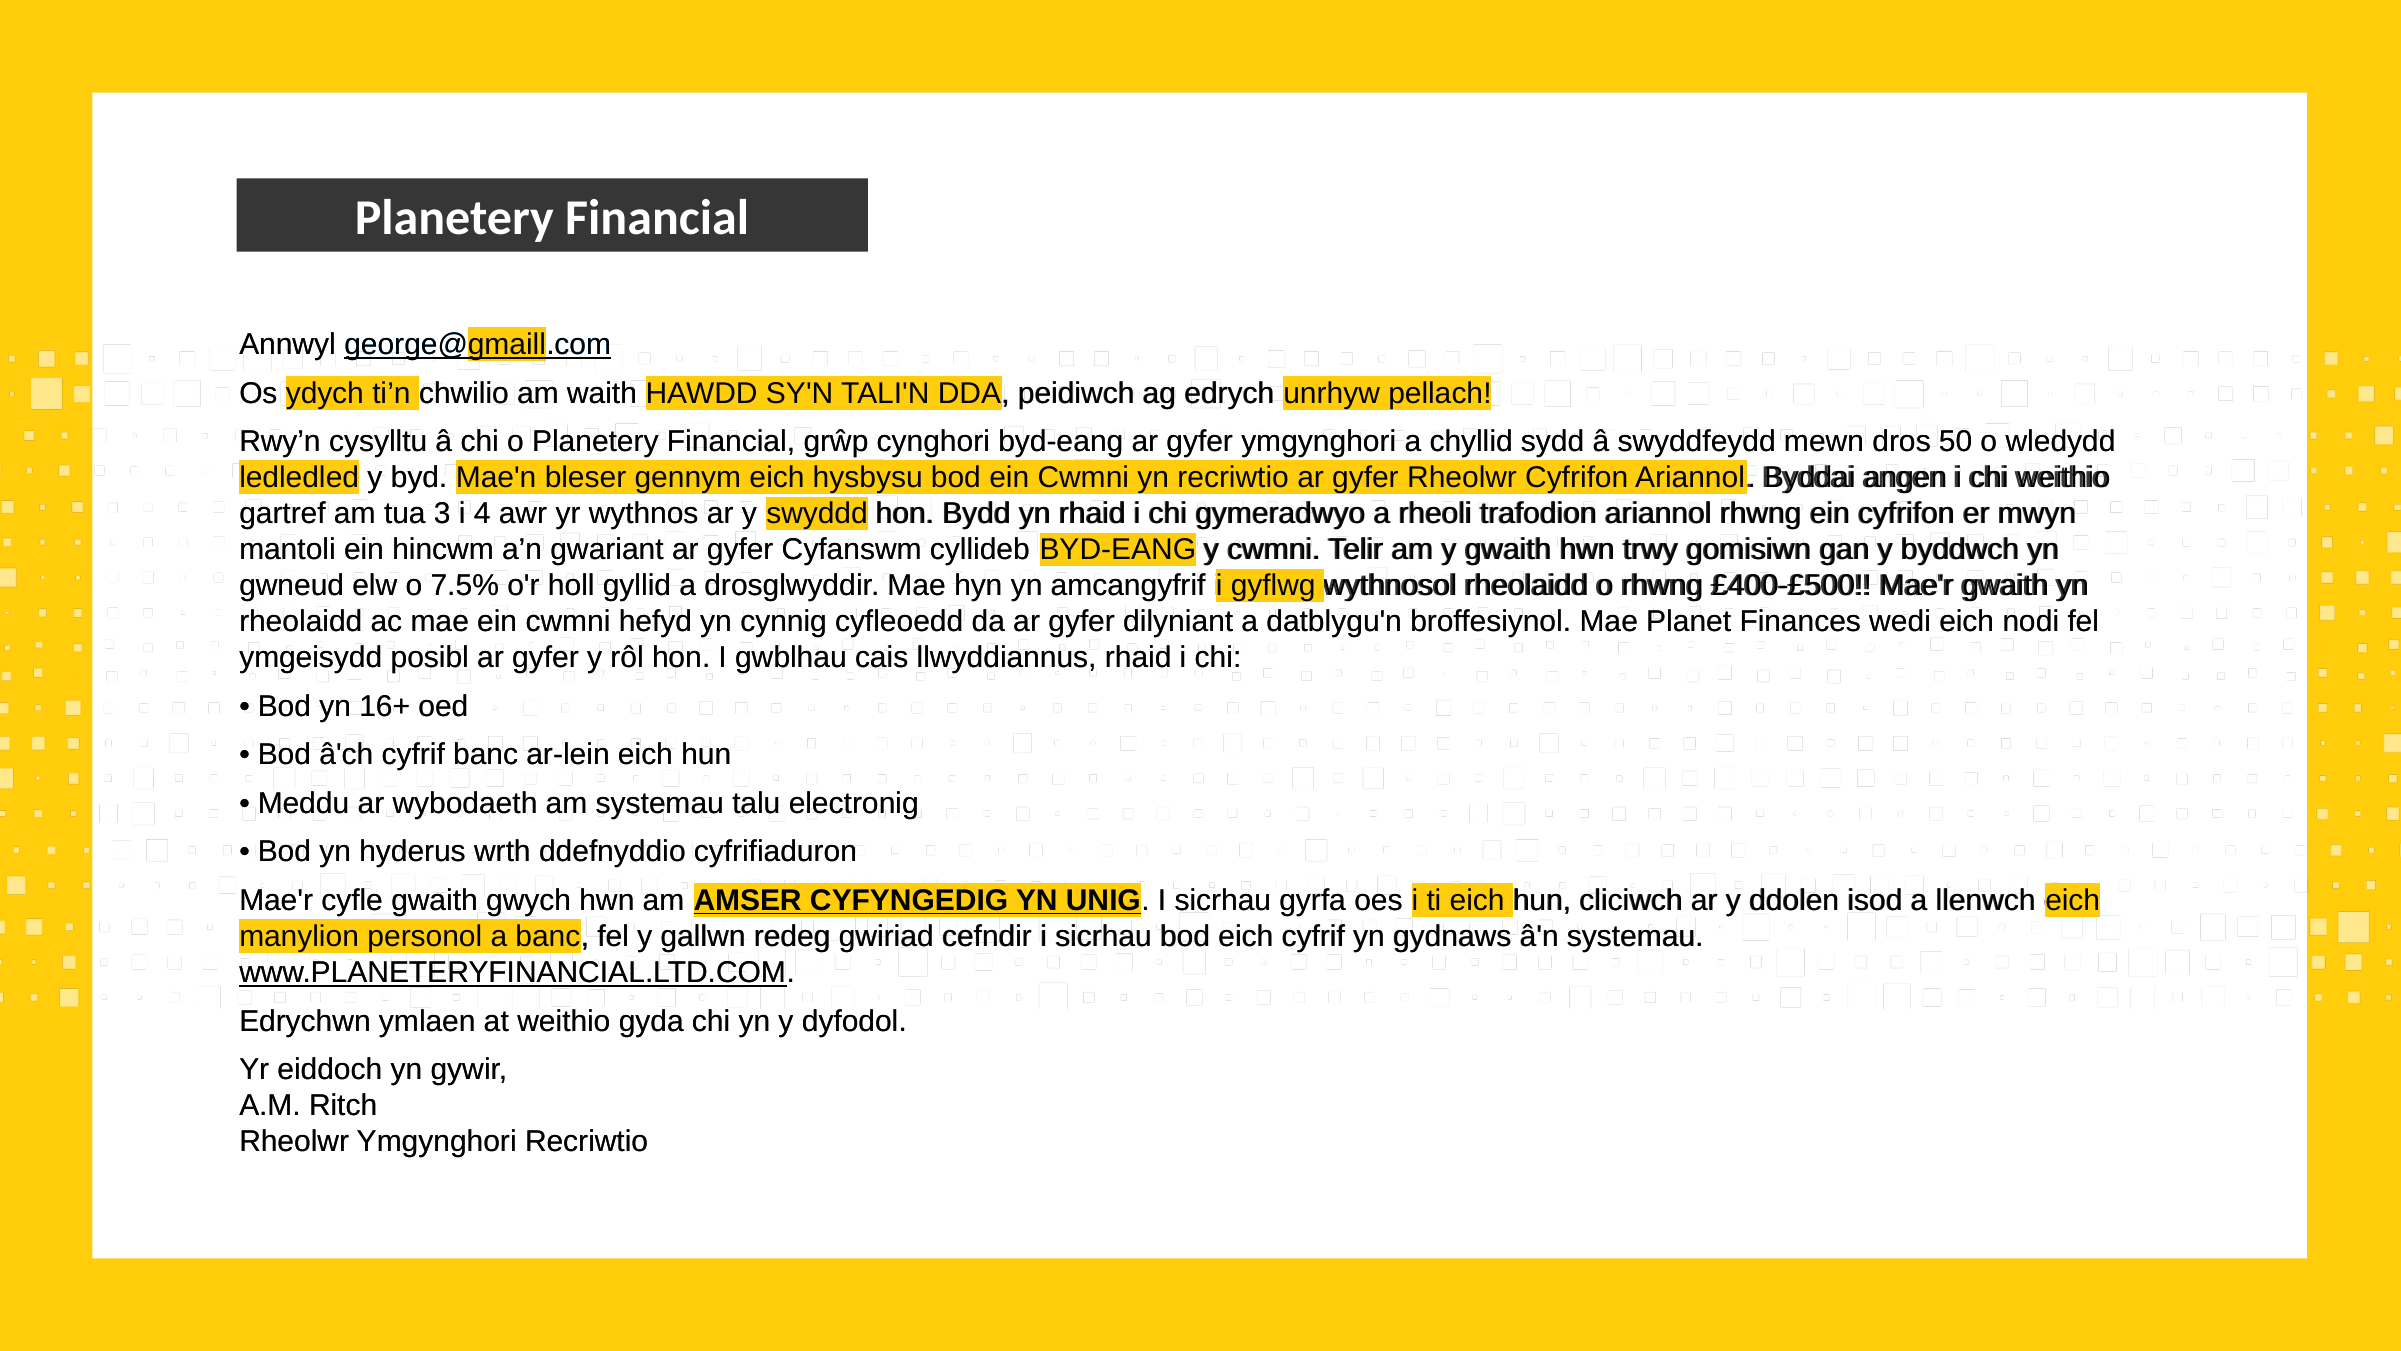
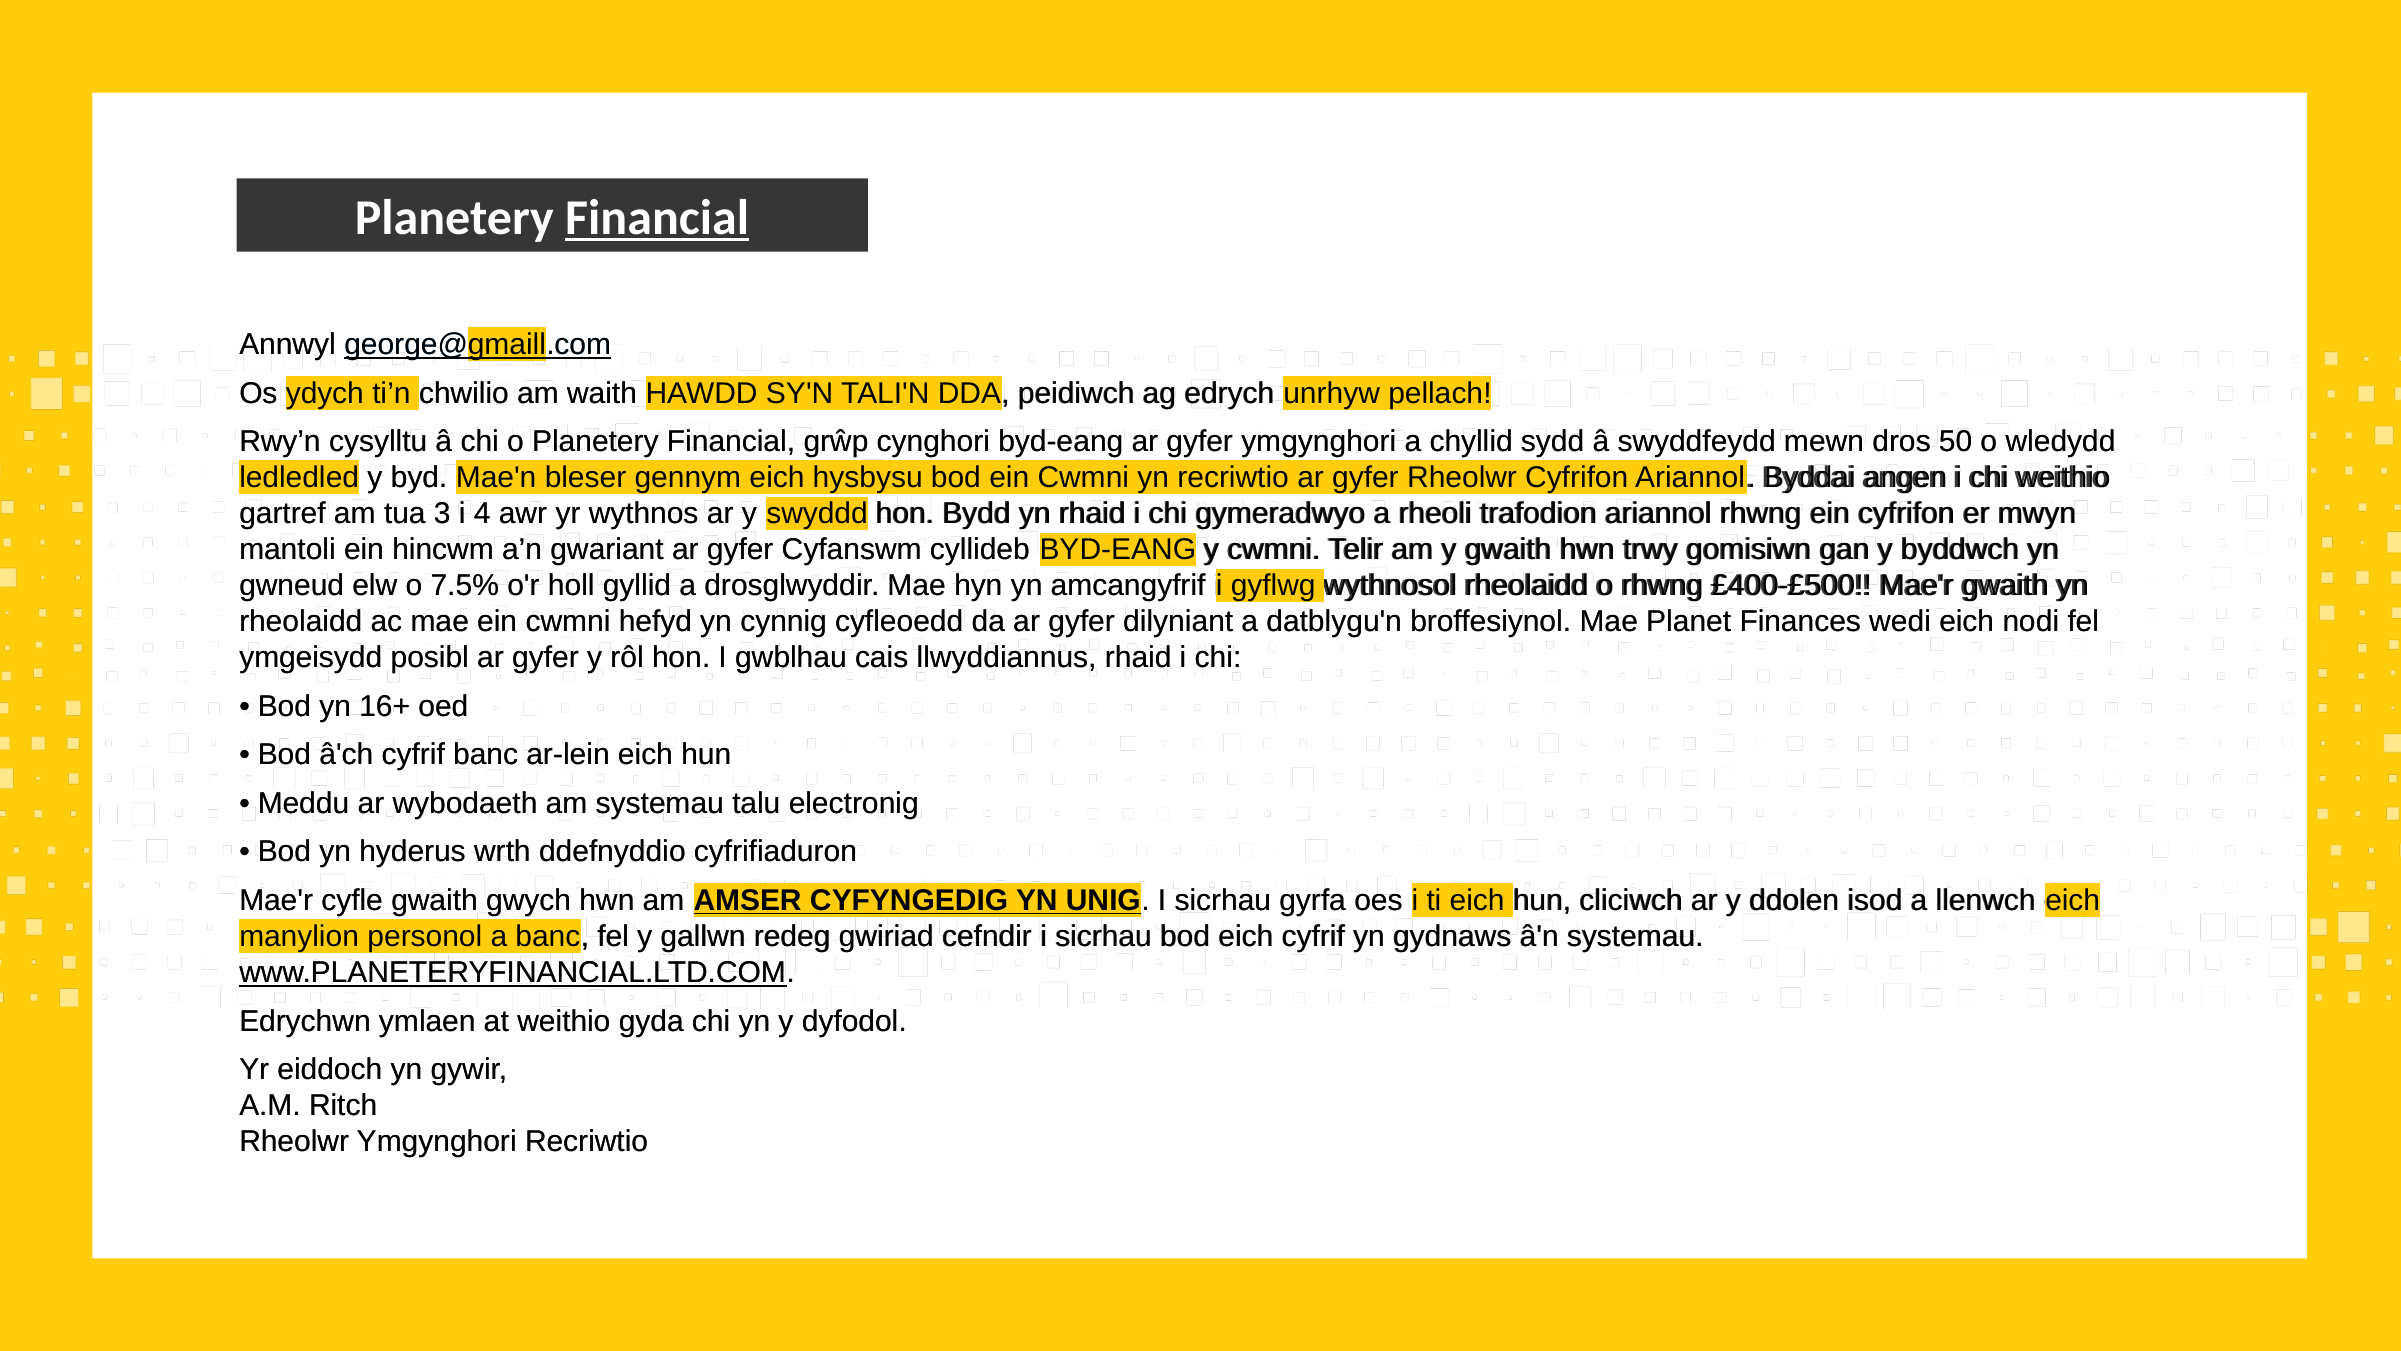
Financial at (657, 218) underline: none -> present
